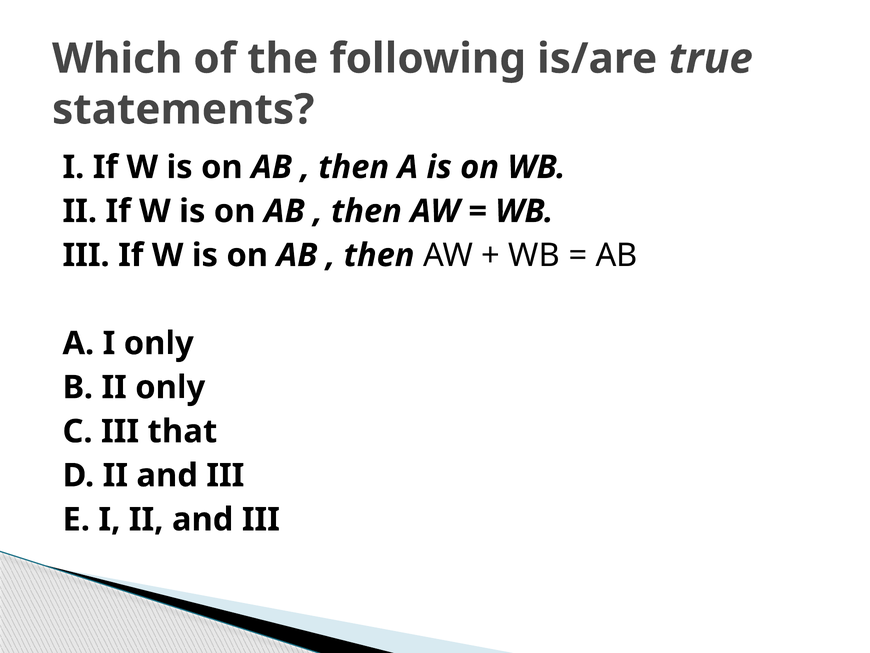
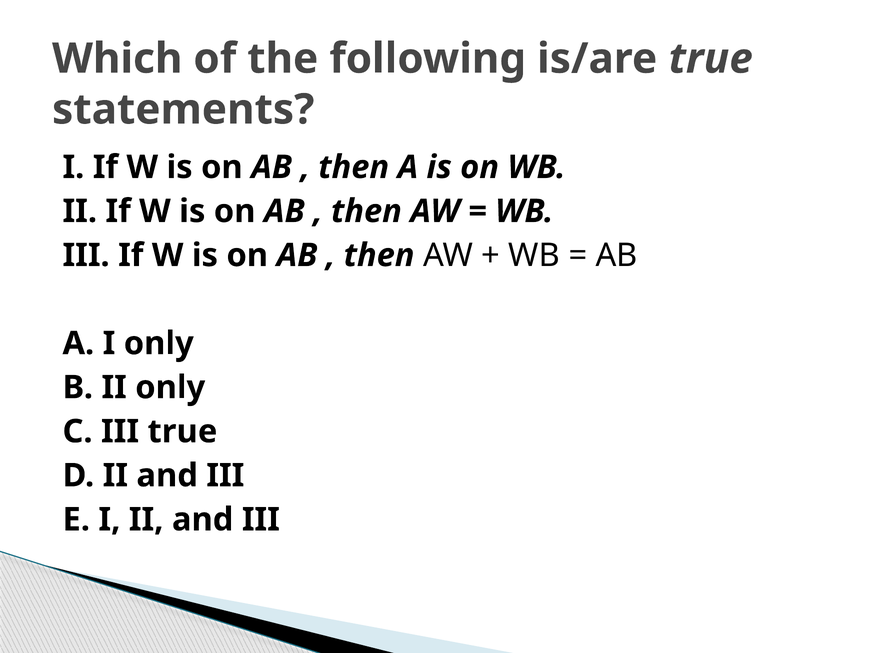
III that: that -> true
